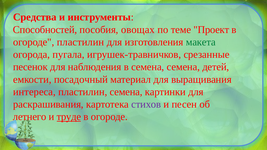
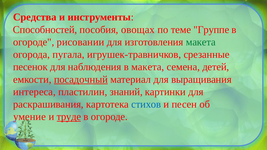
Проект: Проект -> Группе
огороде пластилин: пластилин -> рисовании
в семена: семена -> макета
посадочный underline: none -> present
пластилин семена: семена -> знаний
стихов colour: purple -> blue
летнего: летнего -> умение
